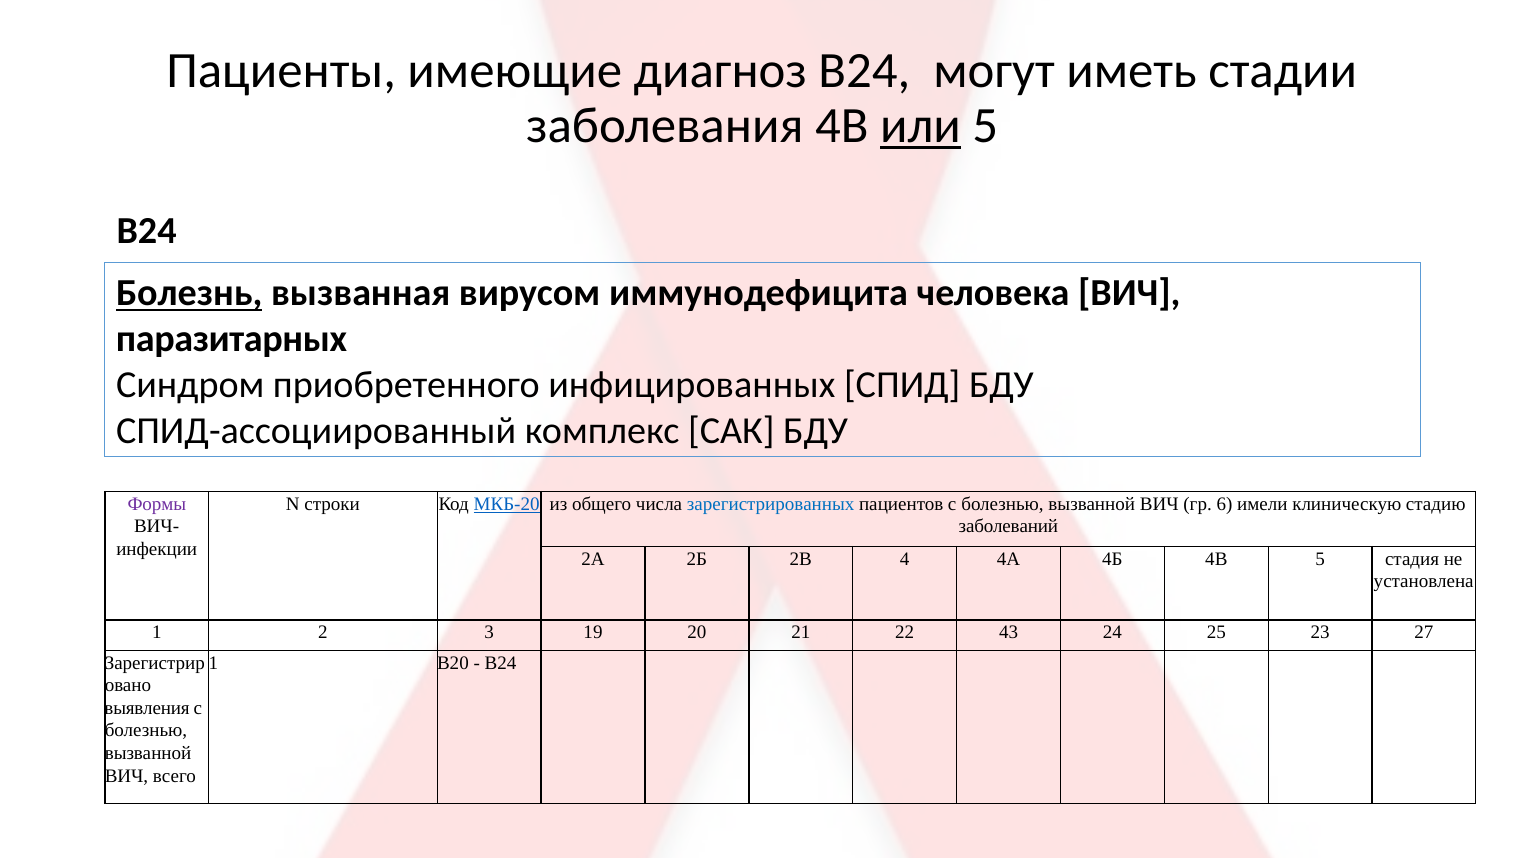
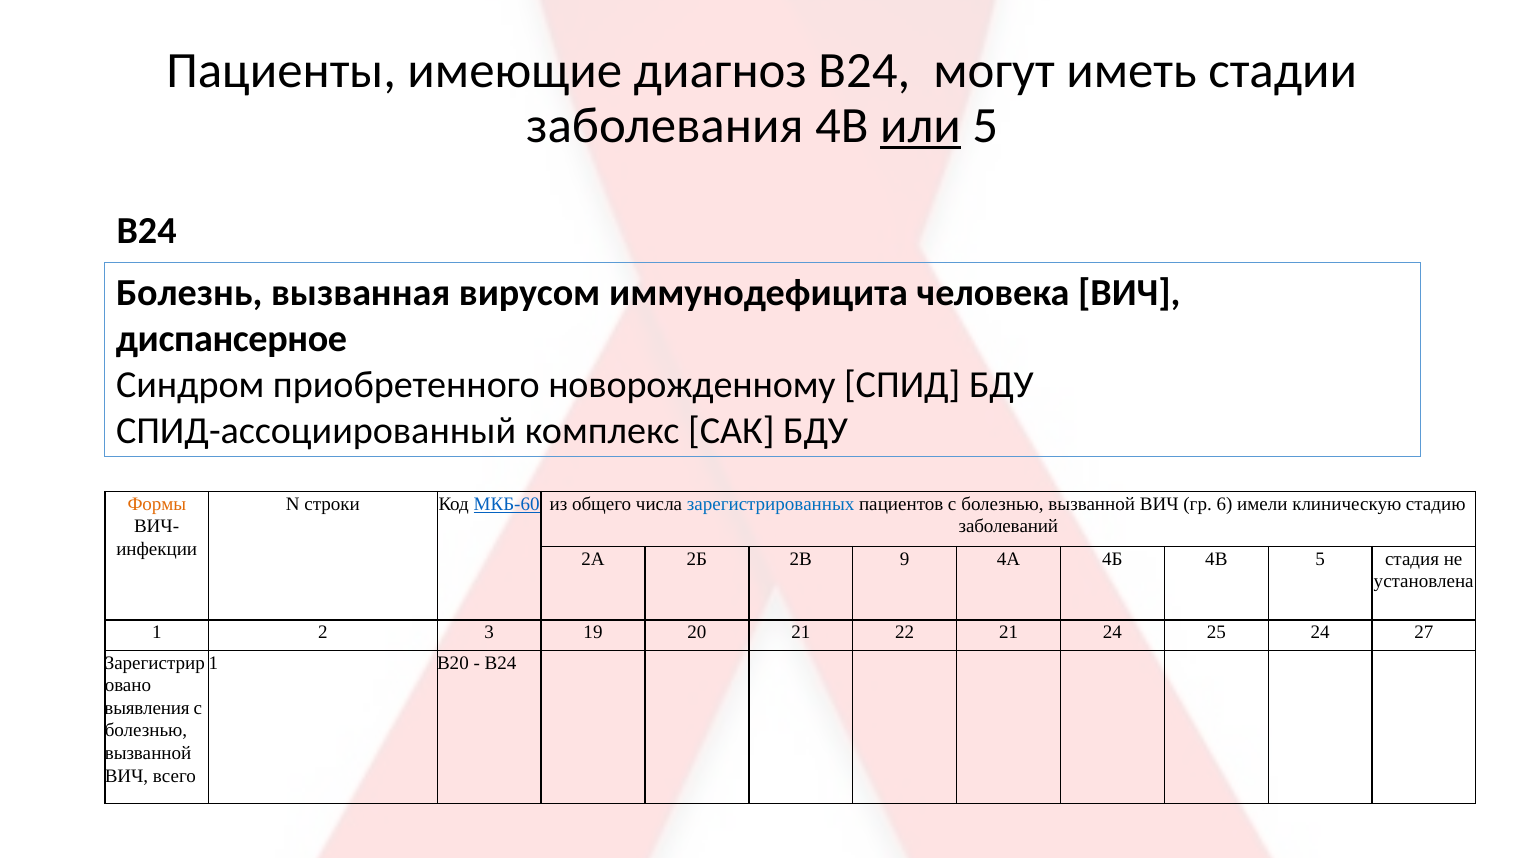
Болезнь underline: present -> none
паразитарных: паразитарных -> диспансерное
инфицированных: инфицированных -> новорожденному
Формы colour: purple -> orange
МКБ-20: МКБ-20 -> МКБ-60
4: 4 -> 9
22 43: 43 -> 21
25 23: 23 -> 24
